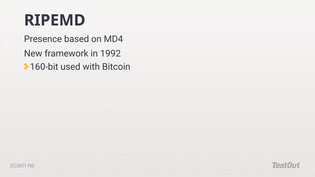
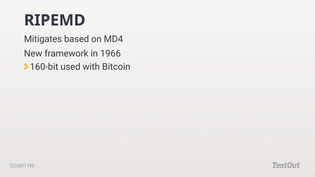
Presence: Presence -> Mitigates
1992: 1992 -> 1966
